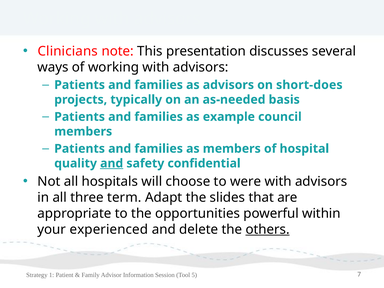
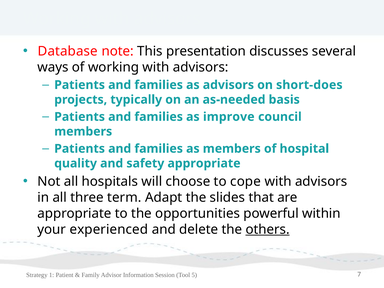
Clinicians: Clinicians -> Database
example: example -> improve
and at (112, 163) underline: present -> none
safety confidential: confidential -> appropriate
were: were -> cope
